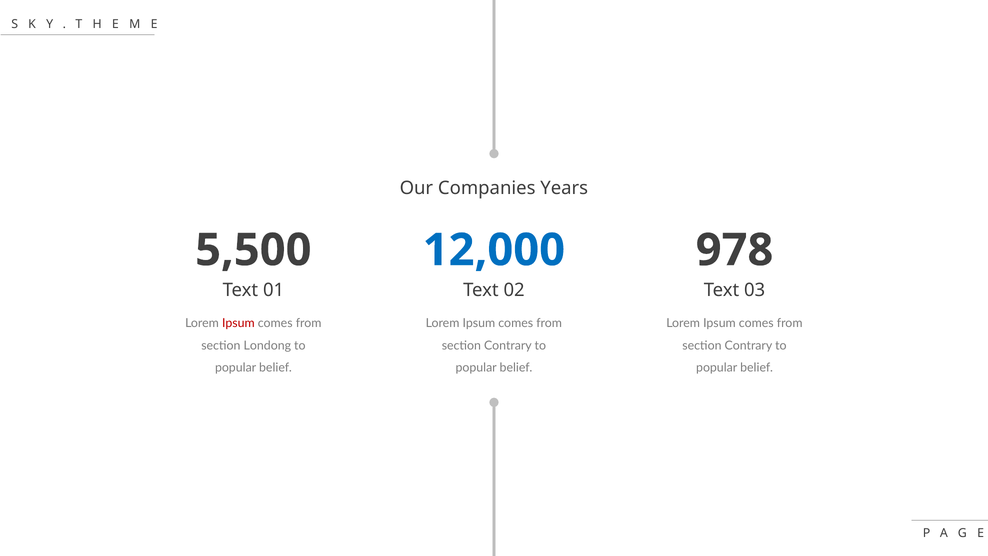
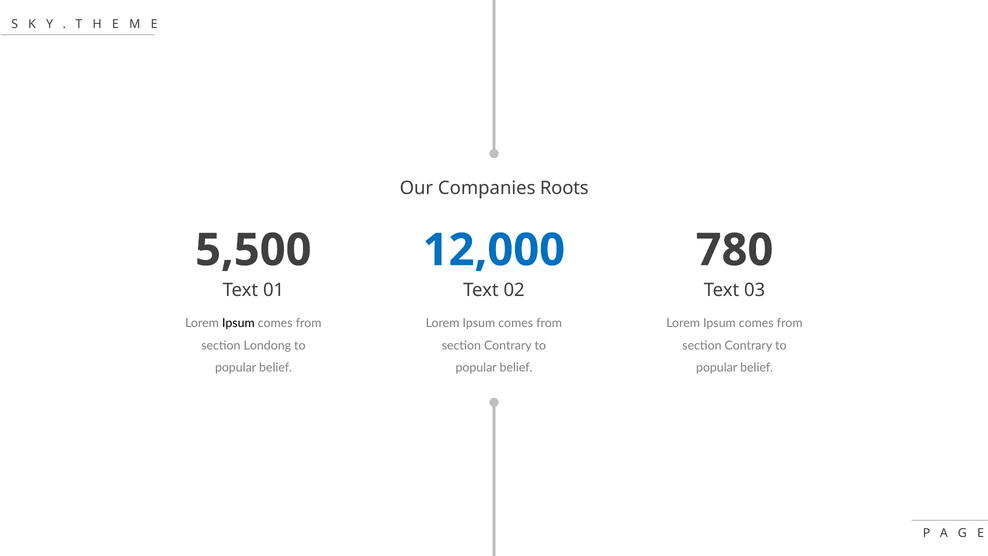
Years: Years -> Roots
978: 978 -> 780
Ipsum at (238, 323) colour: red -> black
